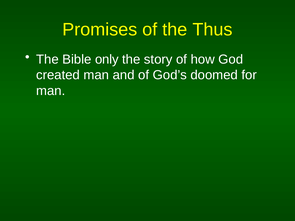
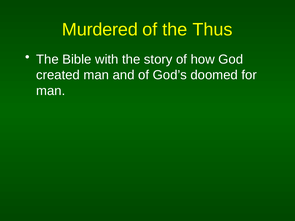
Promises: Promises -> Murdered
only: only -> with
